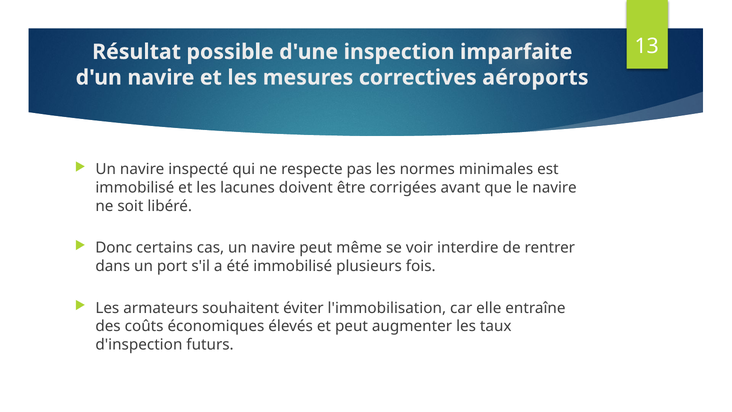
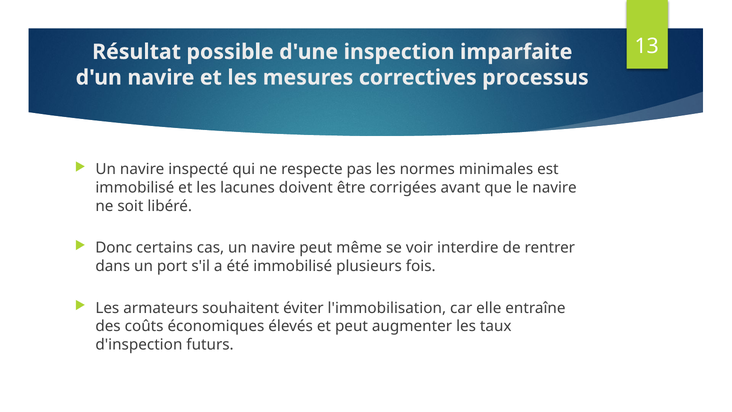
aéroports: aéroports -> processus
